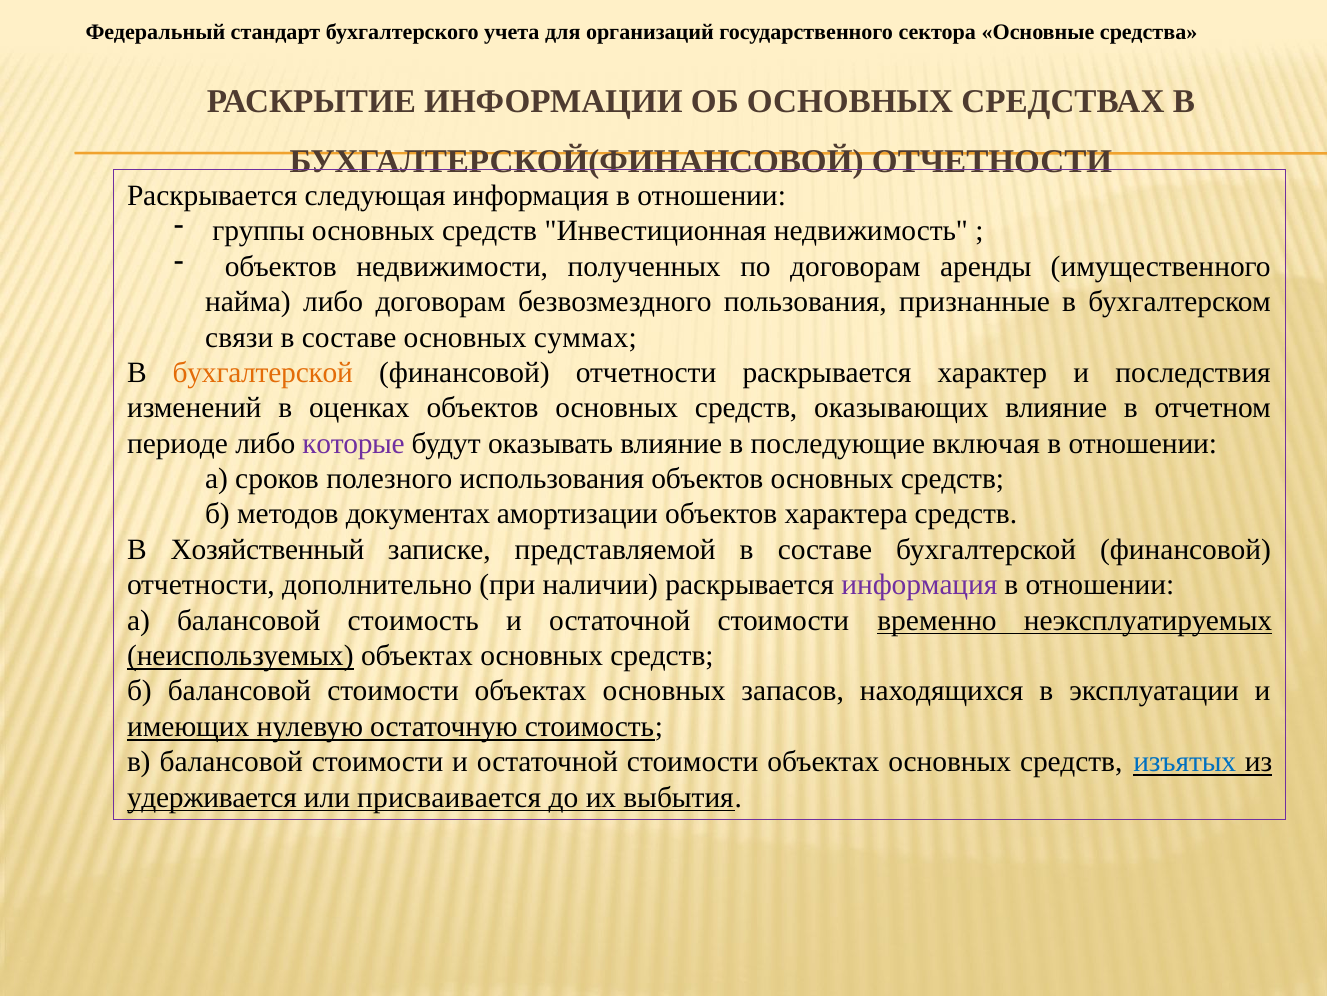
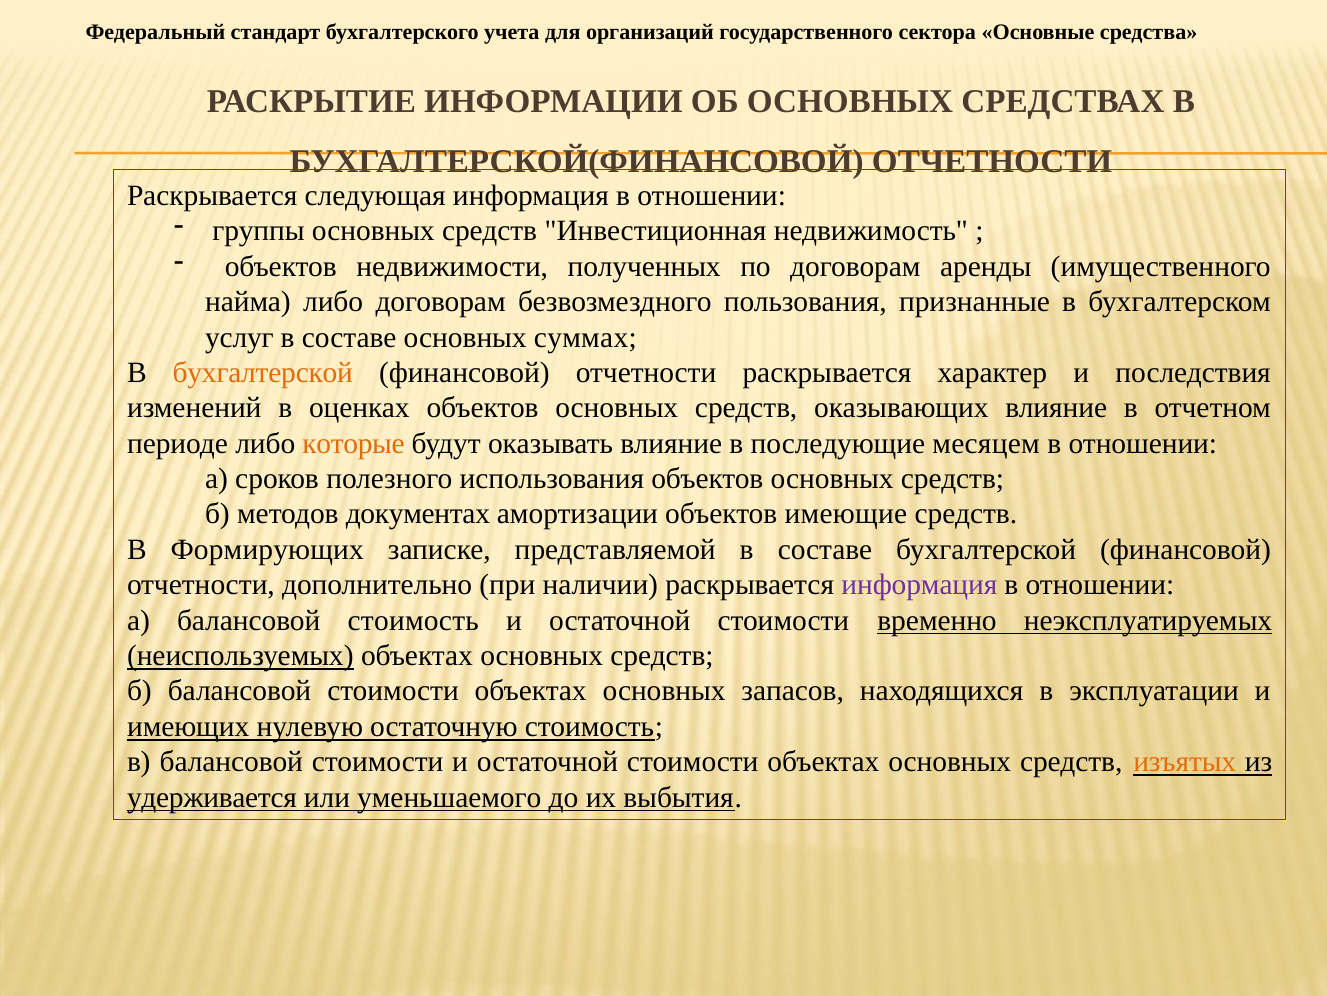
связи: связи -> услуг
которые colour: purple -> orange
включая: включая -> месяцем
характера: характера -> имеющие
Хозяйственный: Хозяйственный -> Формирующих
изъятых colour: blue -> orange
присваивается: присваивается -> уменьшаемого
